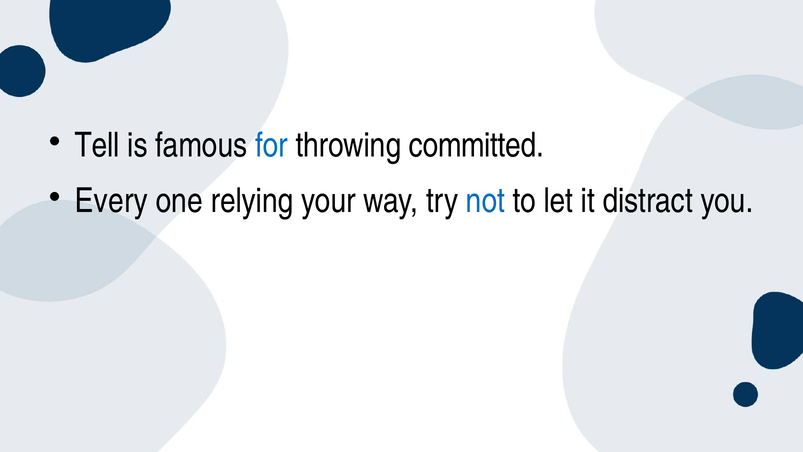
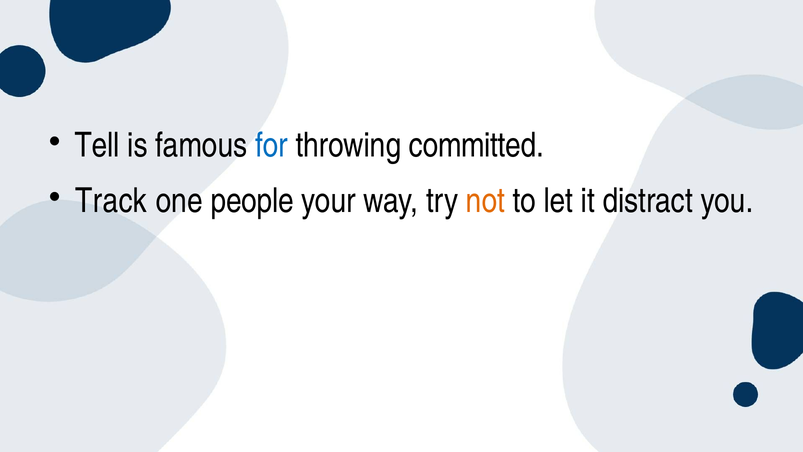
Every: Every -> Track
relying: relying -> people
not colour: blue -> orange
